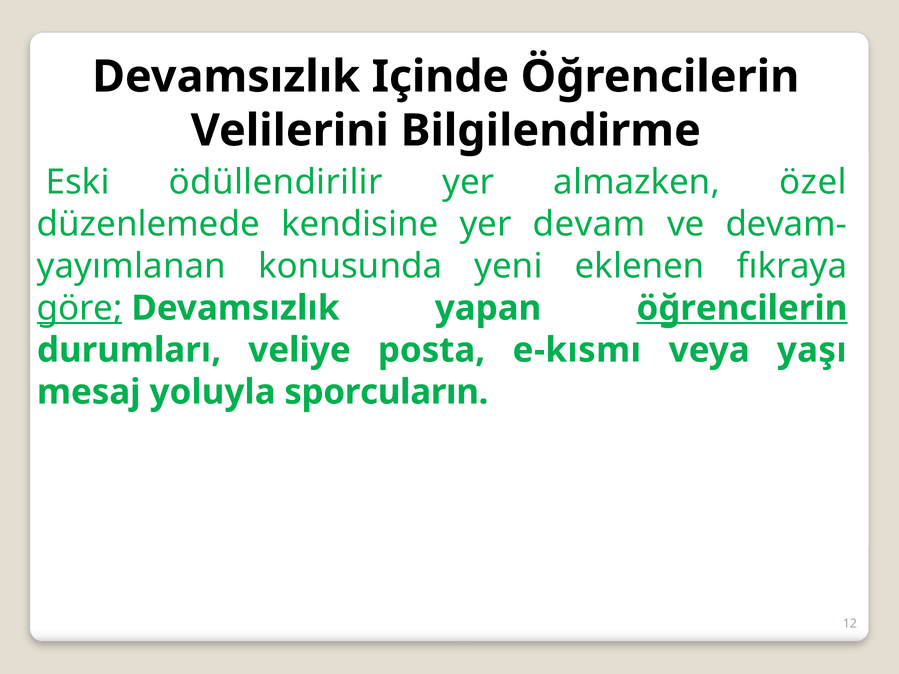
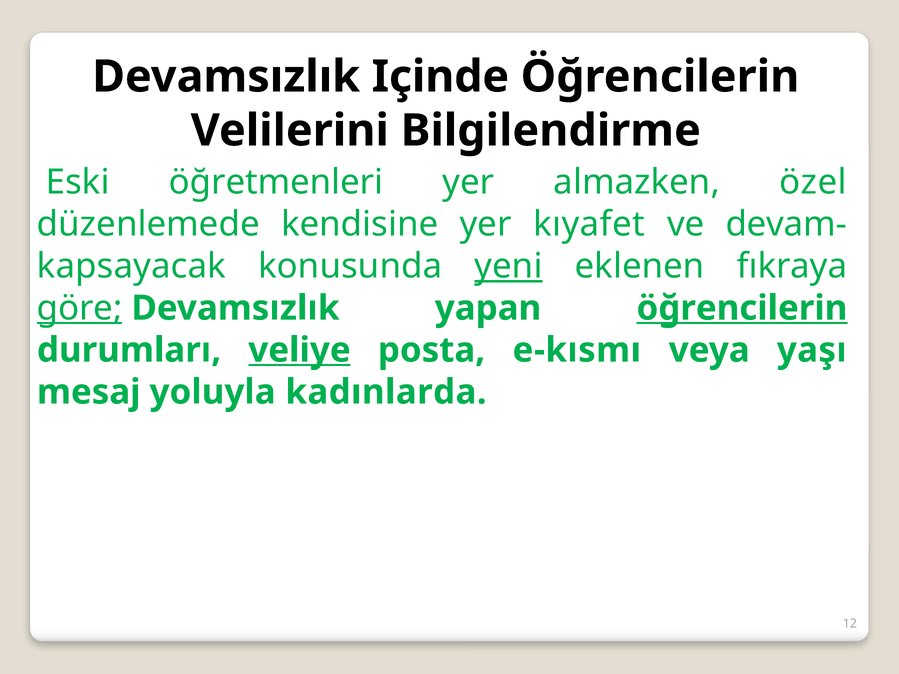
ödüllendirilir: ödüllendirilir -> öğretmenleri
devam: devam -> kıyafet
yayımlanan: yayımlanan -> kapsayacak
yeni underline: none -> present
veliye underline: none -> present
sporcuların: sporcuların -> kadınlarda
